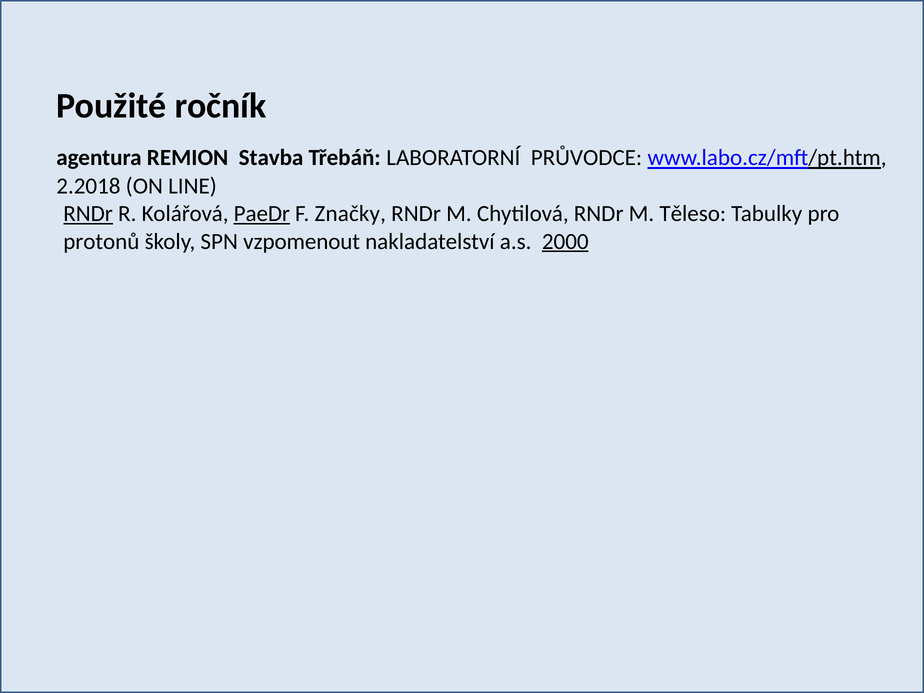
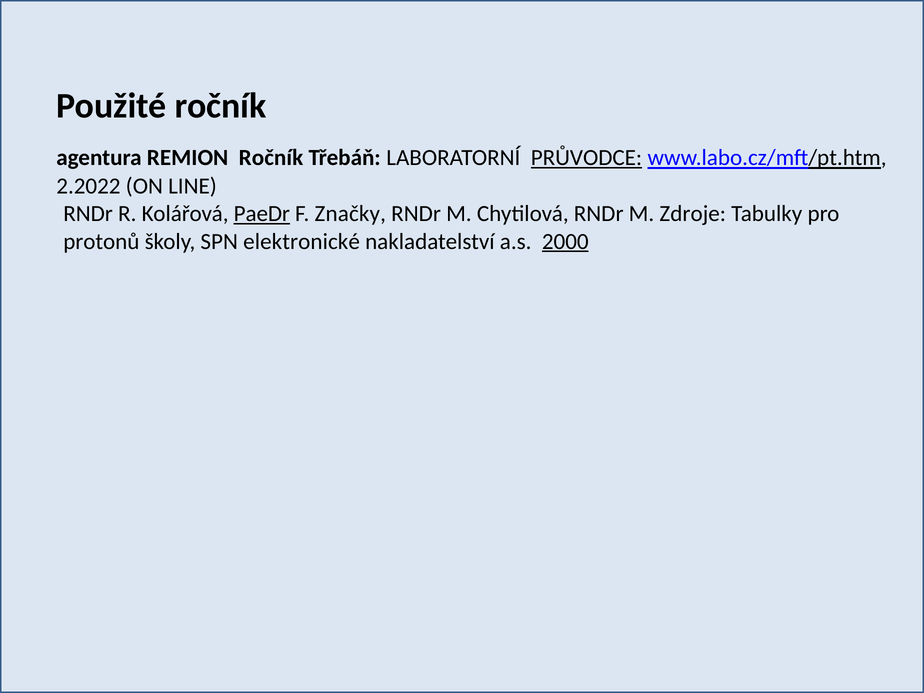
REMION Stavba: Stavba -> Ročník
PRŮVODCE underline: none -> present
2.2018: 2.2018 -> 2.2022
RNDr at (88, 214) underline: present -> none
Těleso: Těleso -> Zdroje
vzpomenout: vzpomenout -> elektronické
